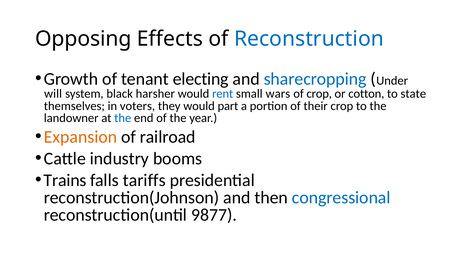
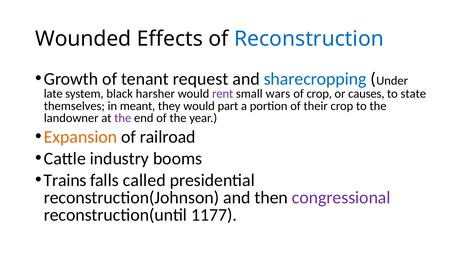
Opposing: Opposing -> Wounded
electing: electing -> request
will: will -> late
rent colour: blue -> purple
cotton: cotton -> causes
voters: voters -> meant
the at (123, 118) colour: blue -> purple
tariffs: tariffs -> called
congressional colour: blue -> purple
9877: 9877 -> 1177
